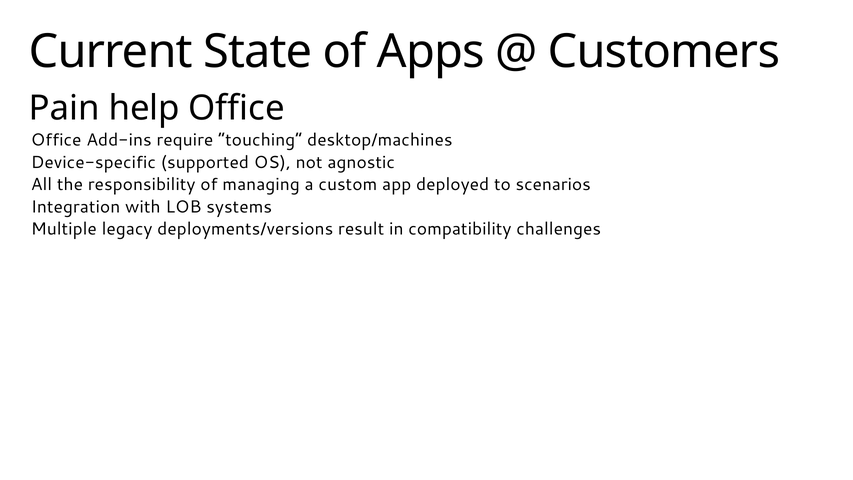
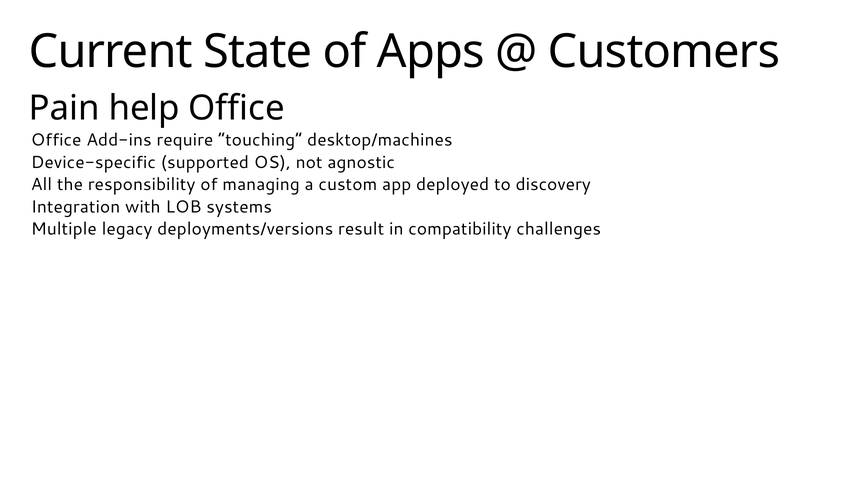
scenarios: scenarios -> discovery
